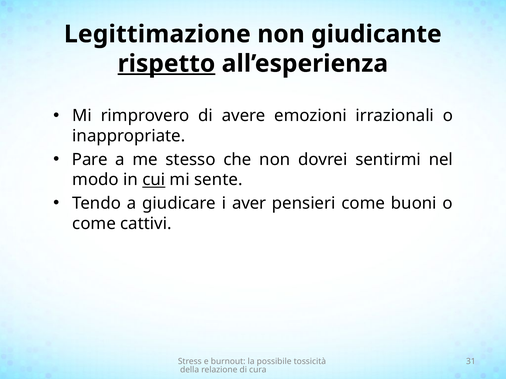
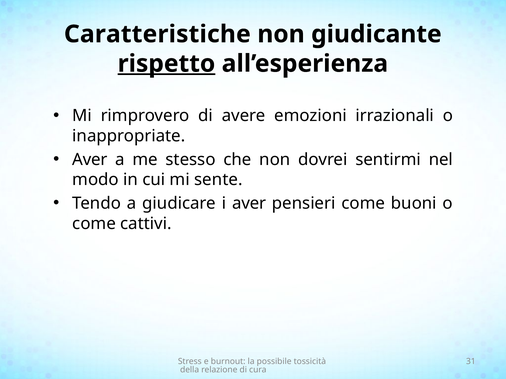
Legittimazione: Legittimazione -> Caratteristiche
Pare at (90, 160): Pare -> Aver
cui underline: present -> none
